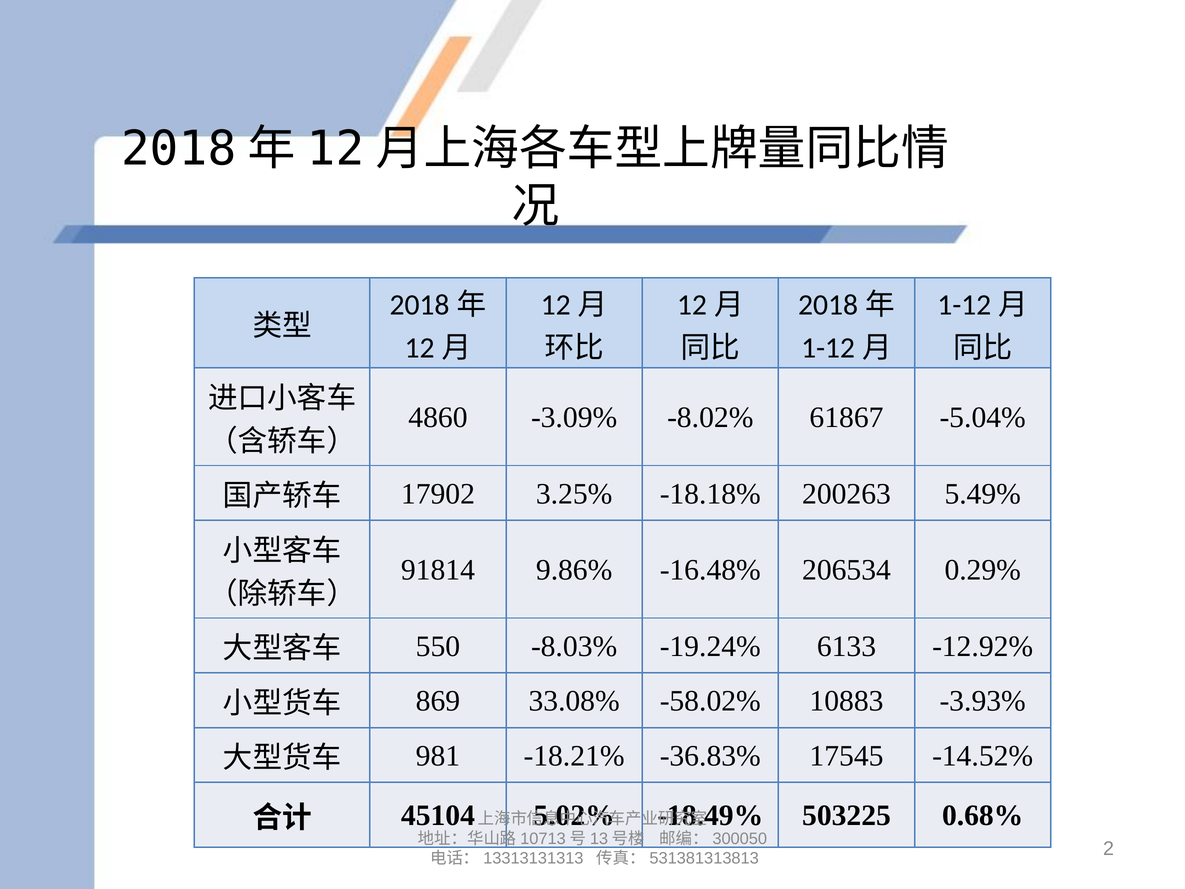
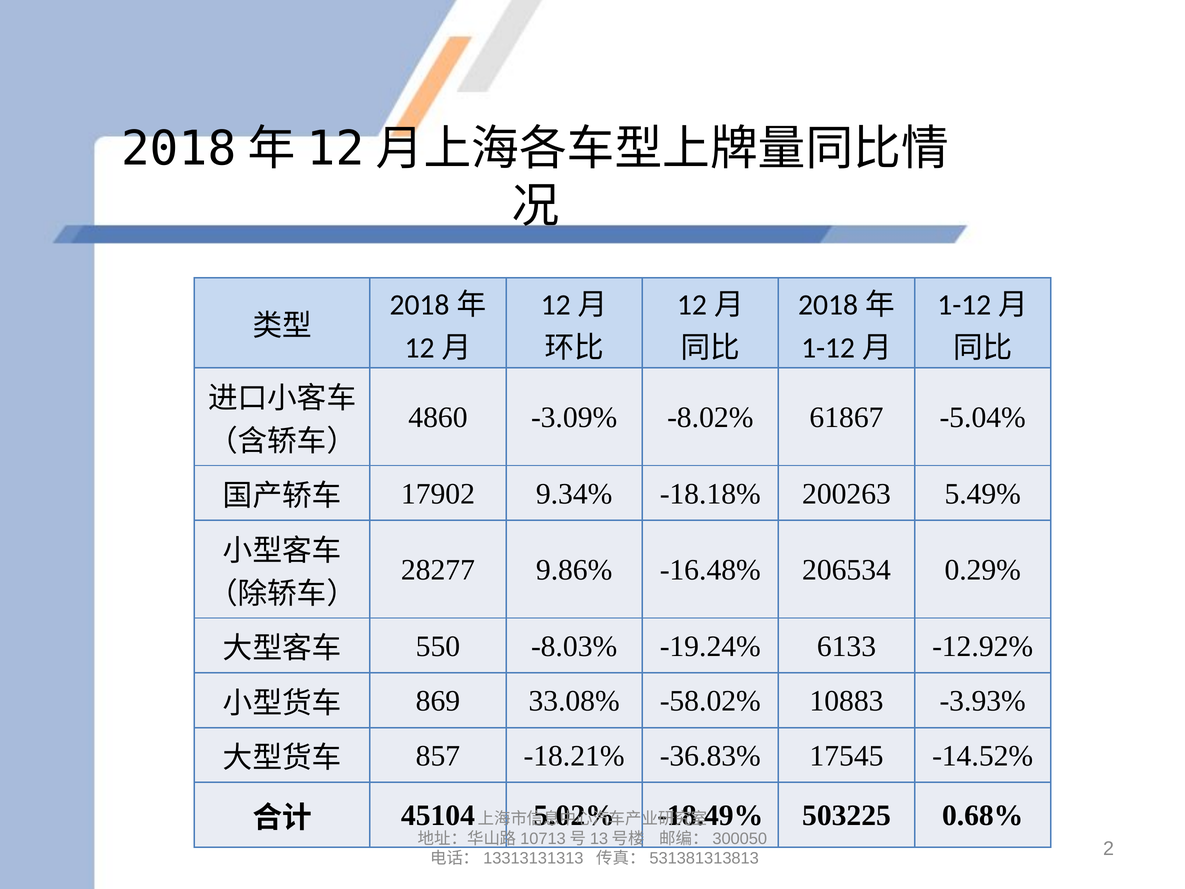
3.25%: 3.25% -> 9.34%
91814: 91814 -> 28277
981: 981 -> 857
